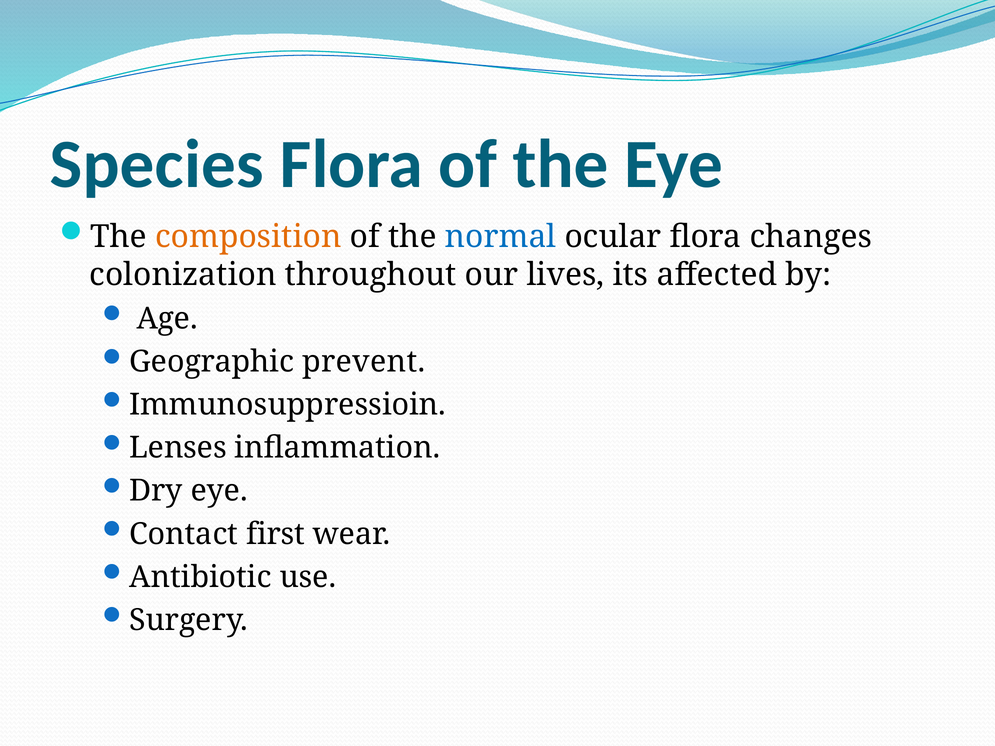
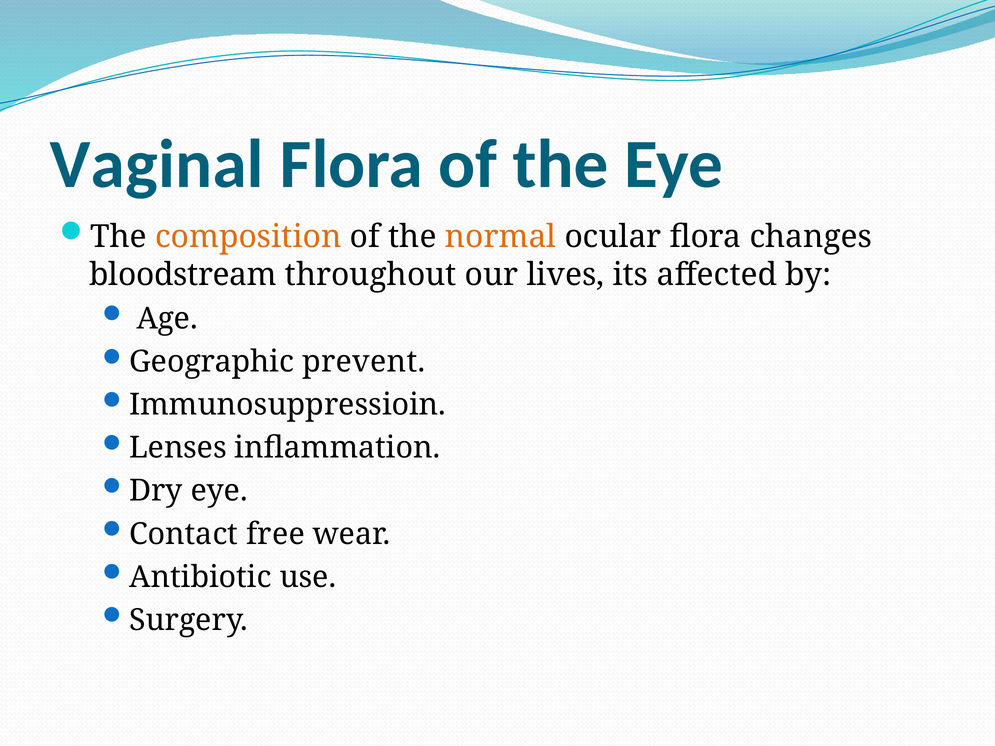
Species: Species -> Vaginal
normal colour: blue -> orange
colonization: colonization -> bloodstream
first: first -> free
